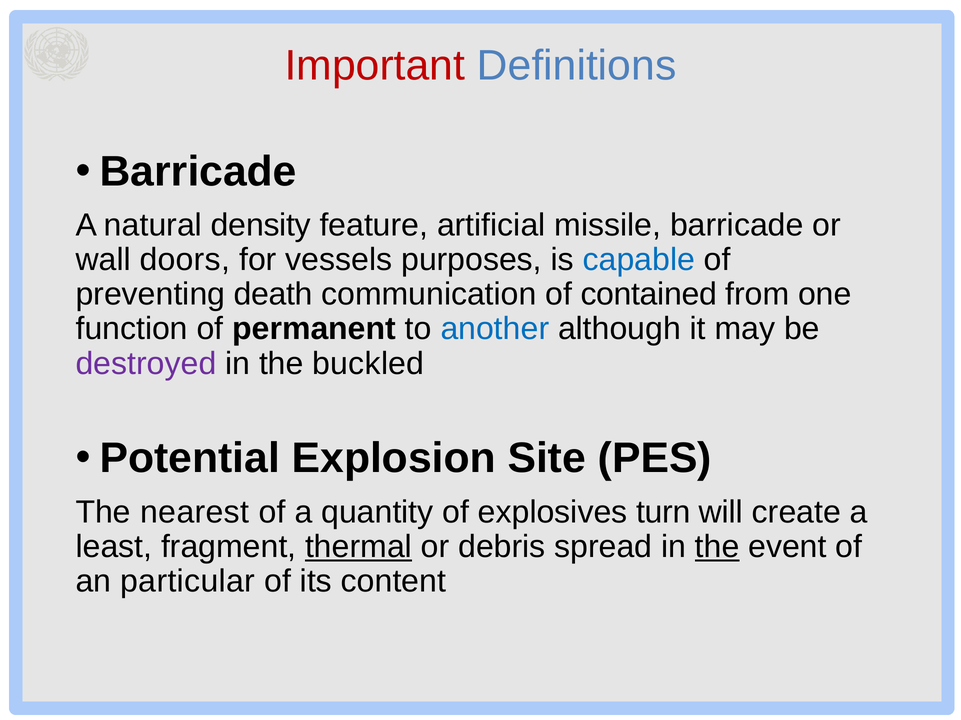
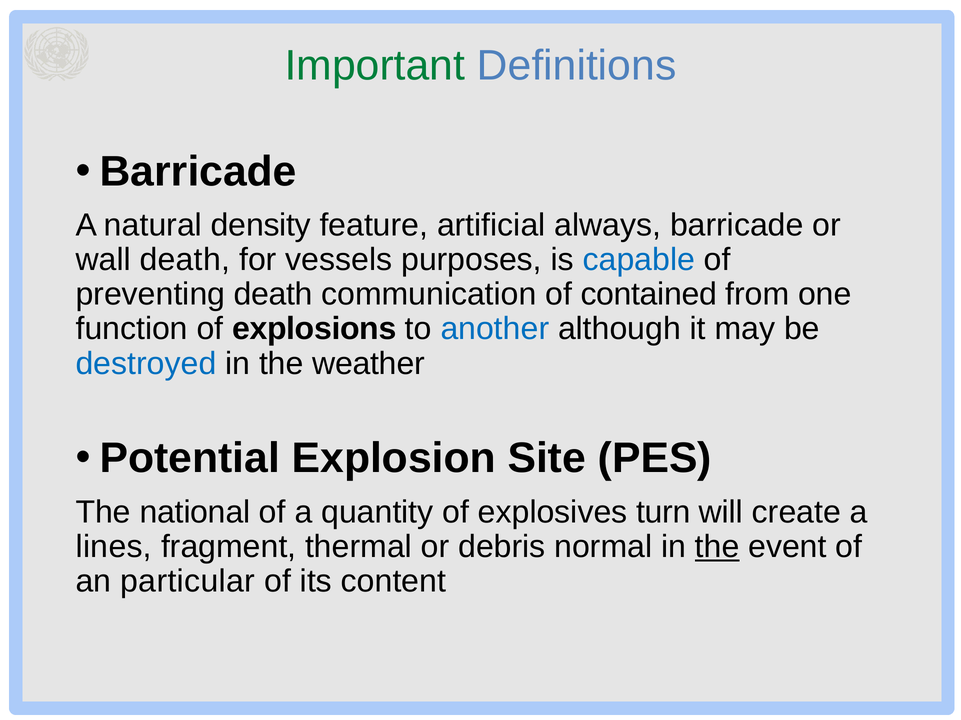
Important colour: red -> green
missile: missile -> always
wall doors: doors -> death
permanent: permanent -> explosions
destroyed colour: purple -> blue
buckled: buckled -> weather
nearest: nearest -> national
least: least -> lines
thermal underline: present -> none
spread: spread -> normal
